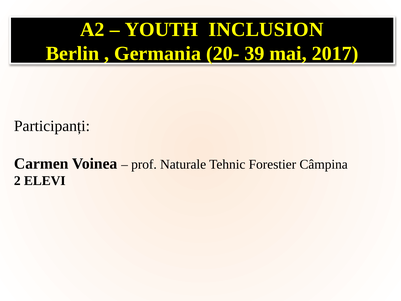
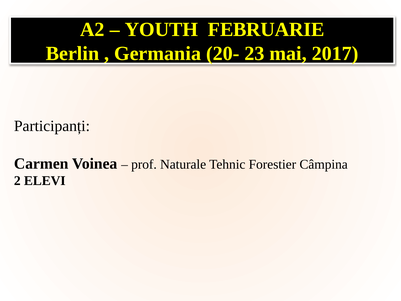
INCLUSION: INCLUSION -> FEBRUARIE
39: 39 -> 23
